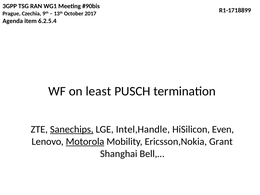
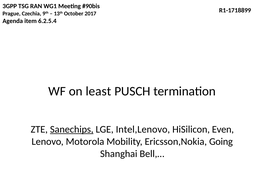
Intel,Handle: Intel,Handle -> Intel,Lenovo
Motorola underline: present -> none
Grant: Grant -> Going
